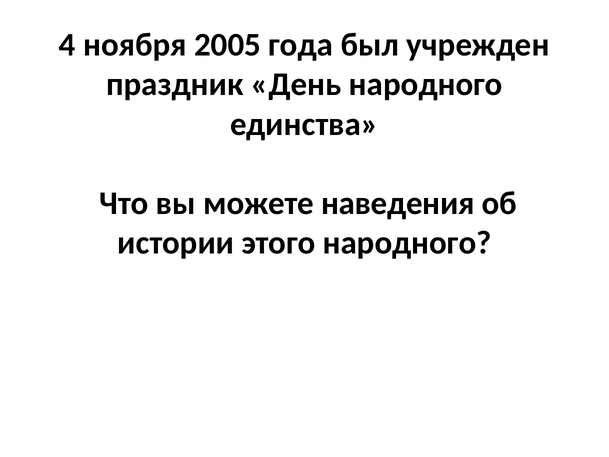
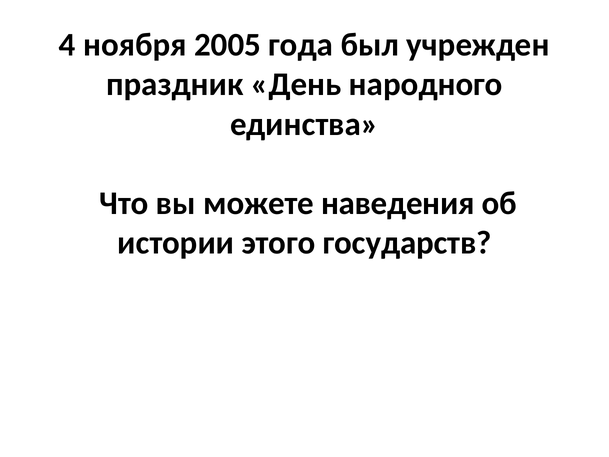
этого народного: народного -> государств
